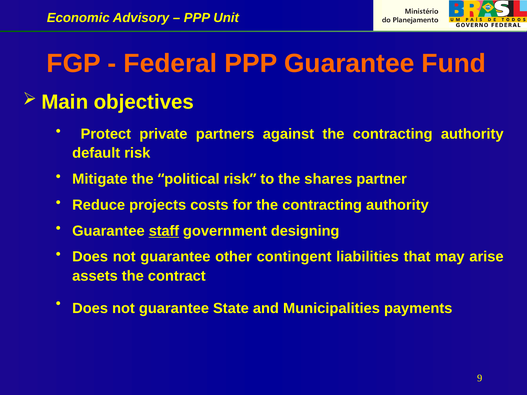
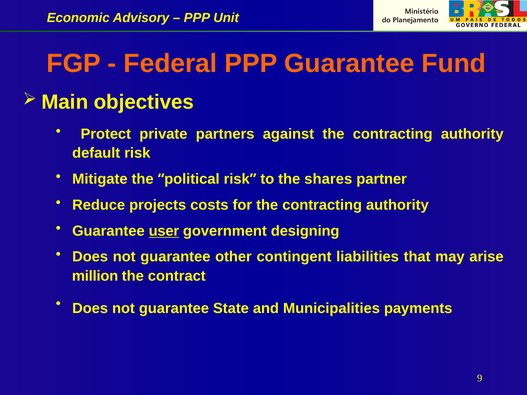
staff: staff -> user
assets: assets -> million
